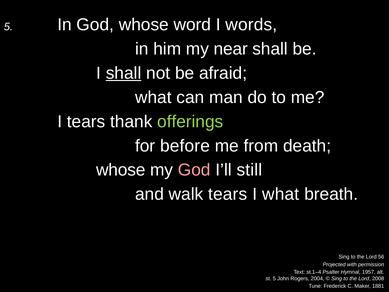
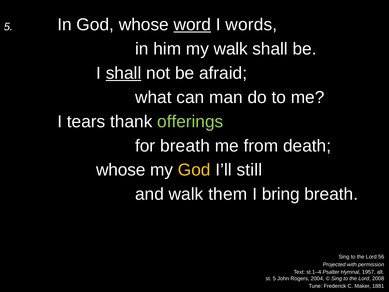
word underline: none -> present
my near: near -> walk
for before: before -> breath
God at (194, 170) colour: pink -> yellow
walk tears: tears -> them
I what: what -> bring
